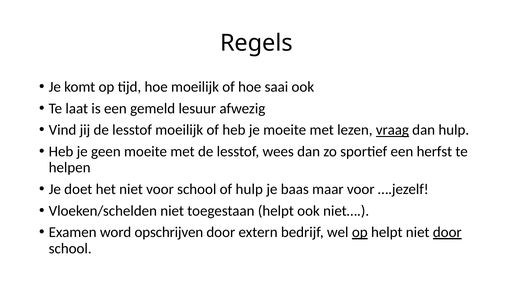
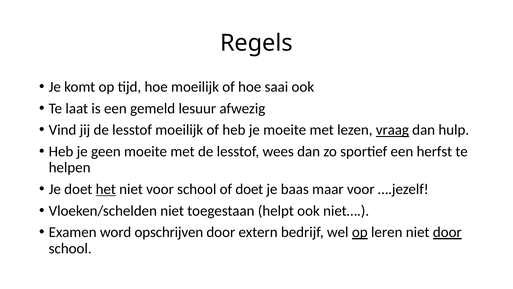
het underline: none -> present
of hulp: hulp -> doet
op helpt: helpt -> leren
